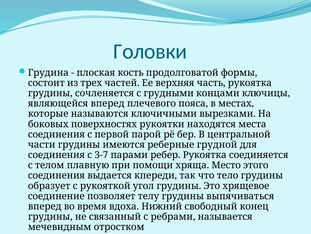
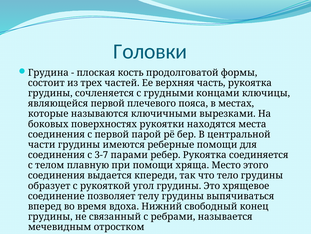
являющейся вперед: вперед -> первой
реберные грудной: грудной -> помощи
